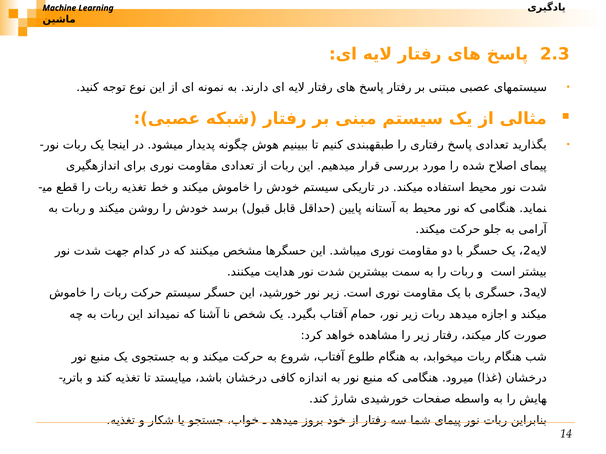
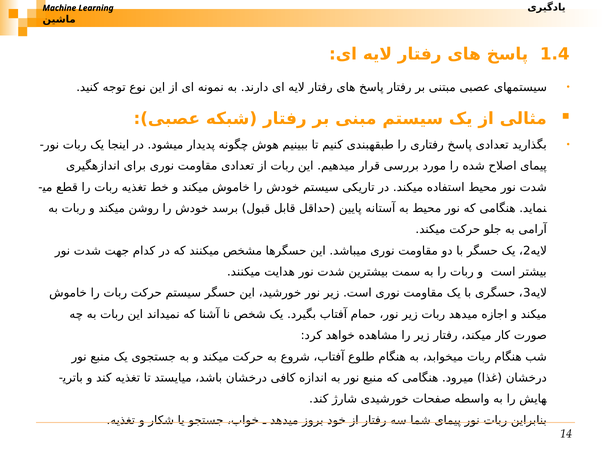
2.3: 2.3 -> 1.4
